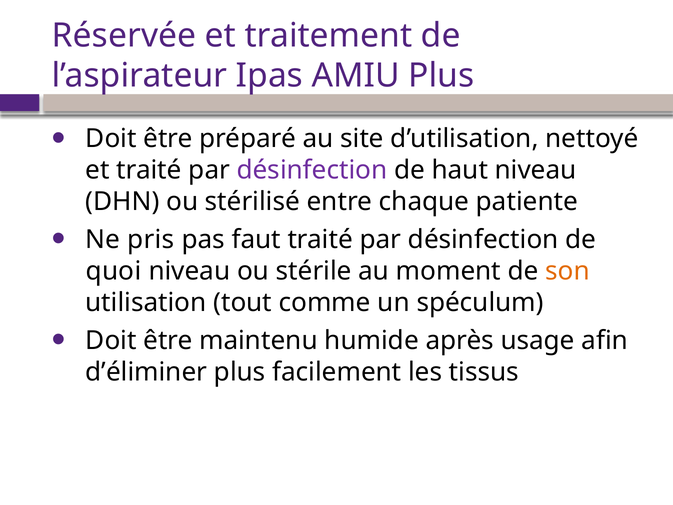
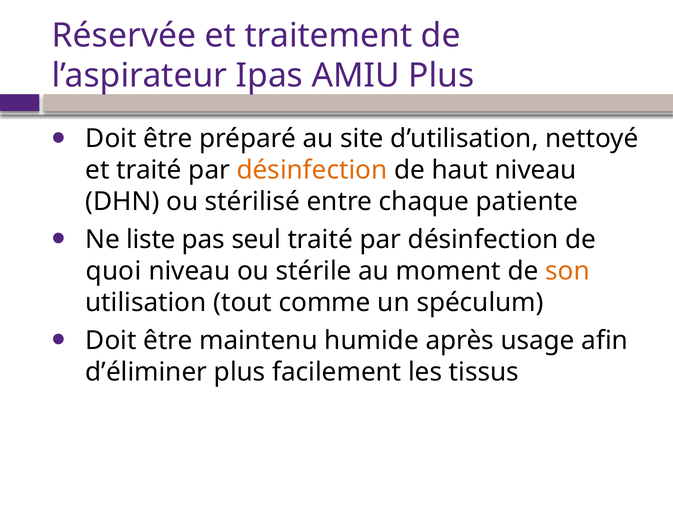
désinfection at (312, 170) colour: purple -> orange
pris: pris -> liste
faut: faut -> seul
